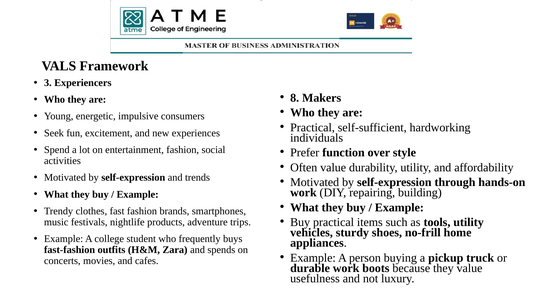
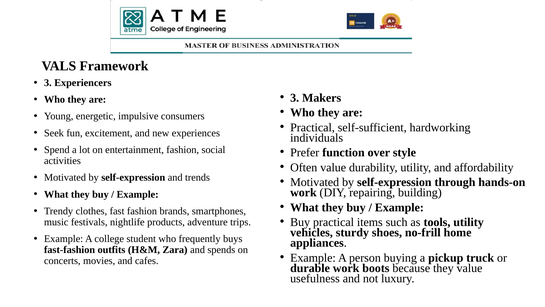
8 at (295, 98): 8 -> 3
